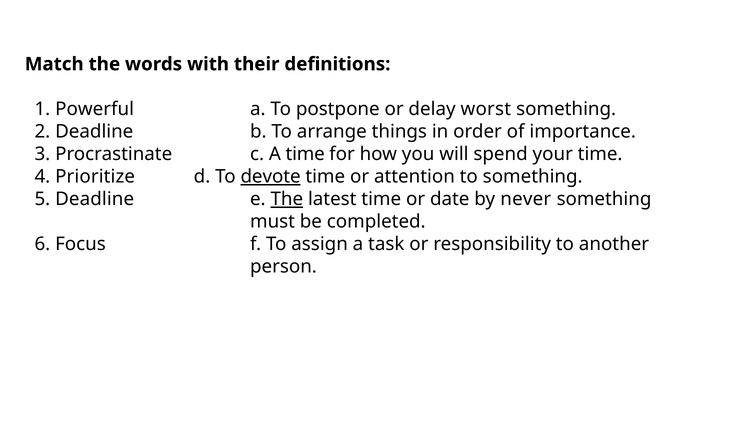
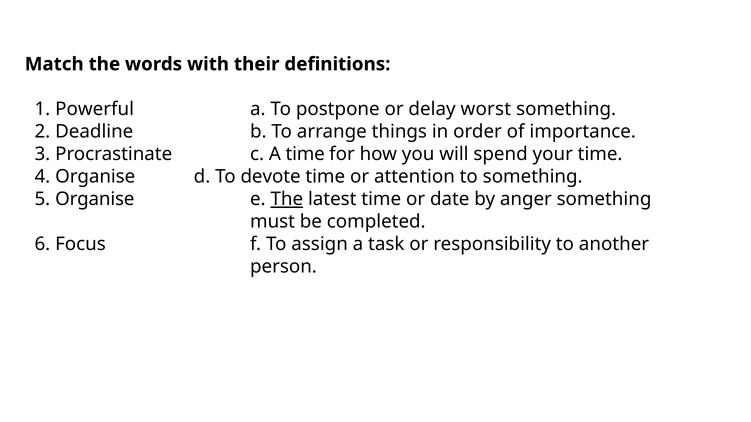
4 Prioritize: Prioritize -> Organise
devote underline: present -> none
5 Deadline: Deadline -> Organise
never: never -> anger
